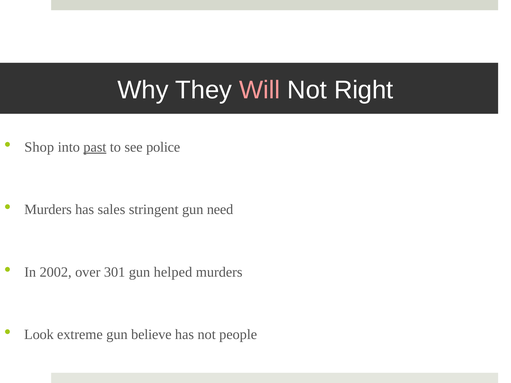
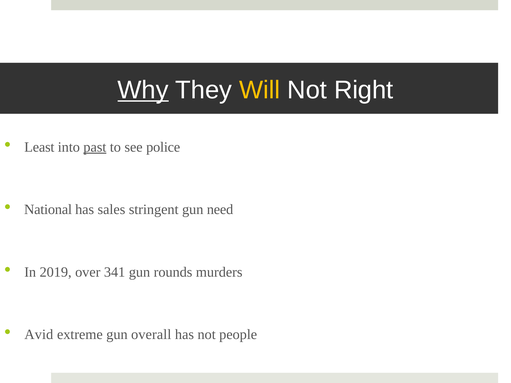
Why underline: none -> present
Will colour: pink -> yellow
Shop: Shop -> Least
Murders at (48, 210): Murders -> National
2002: 2002 -> 2019
301: 301 -> 341
helped: helped -> rounds
Look: Look -> Avid
believe: believe -> overall
